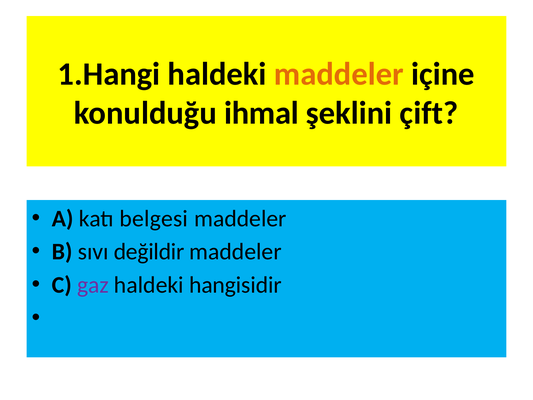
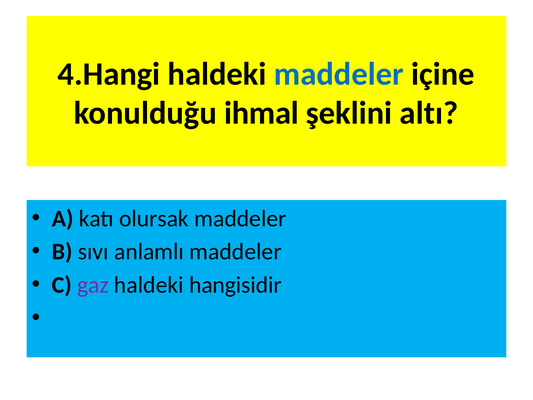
1.Hangi: 1.Hangi -> 4.Hangi
maddeler at (339, 74) colour: orange -> blue
çift: çift -> altı
belgesi: belgesi -> olursak
değildir: değildir -> anlamlı
